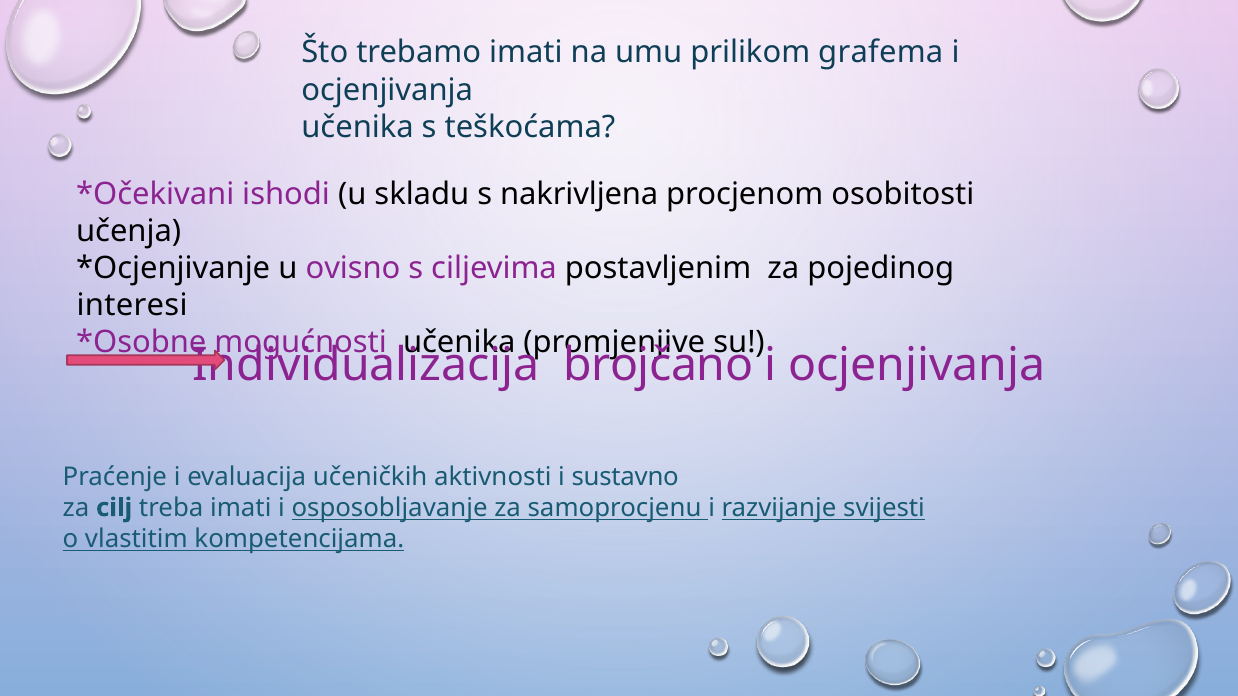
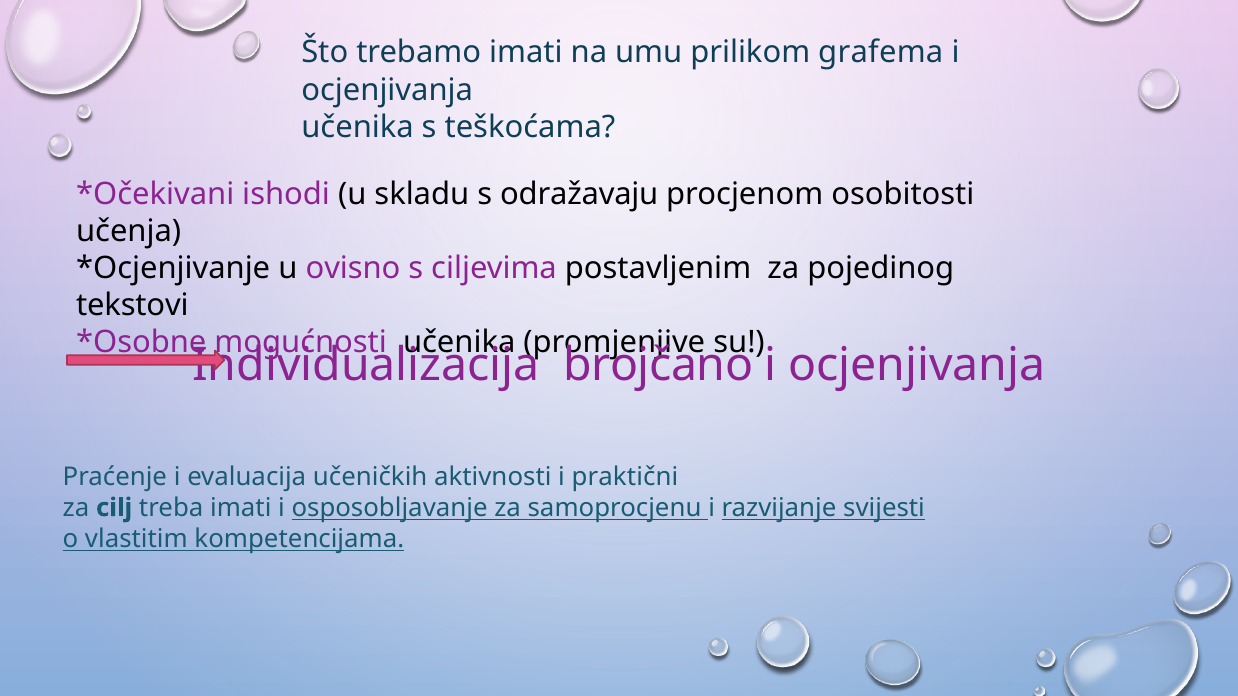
nakrivljena: nakrivljena -> odražavaju
interesi: interesi -> tekstovi
sustavno: sustavno -> praktični
